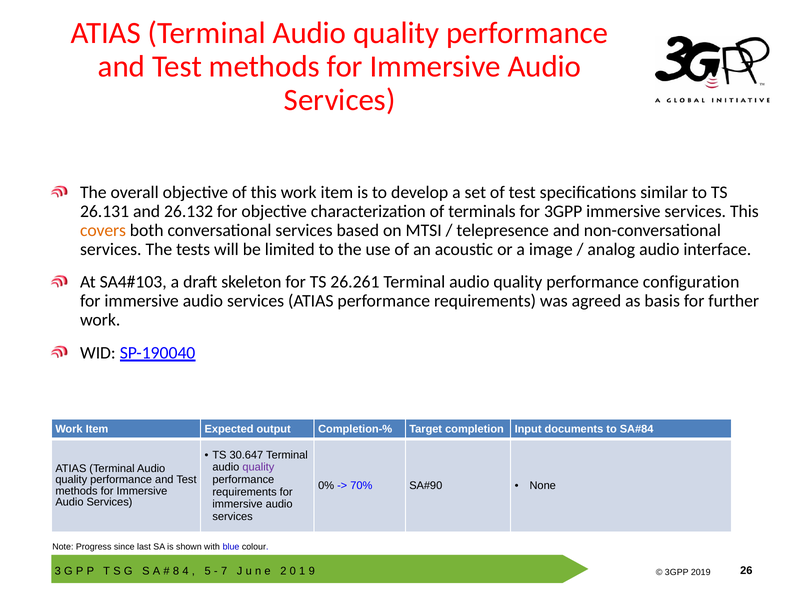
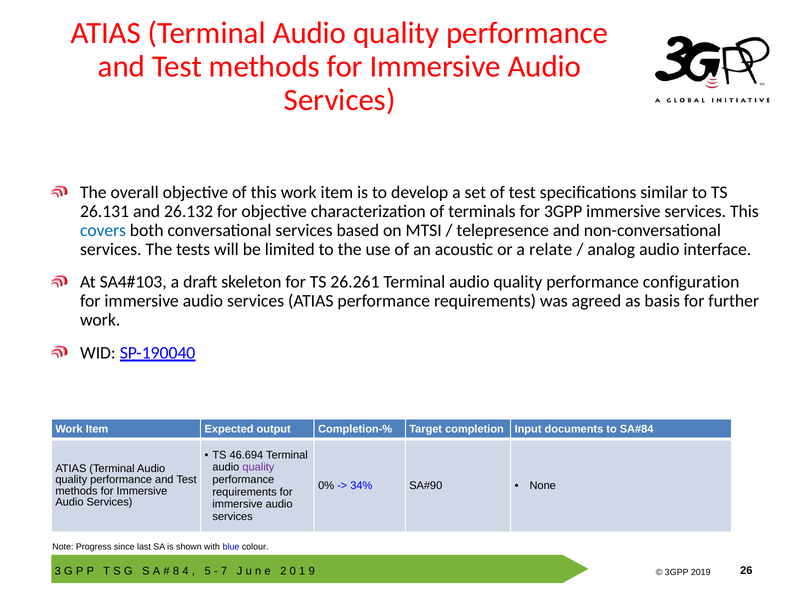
covers colour: orange -> blue
image: image -> relate
30.647: 30.647 -> 46.694
70%: 70% -> 34%
